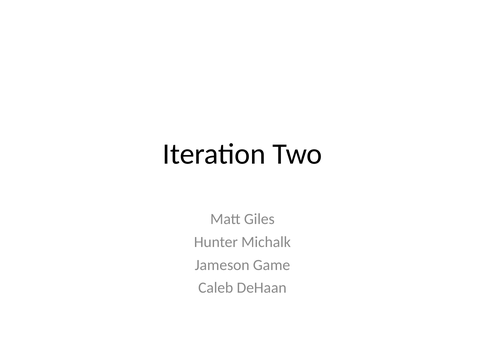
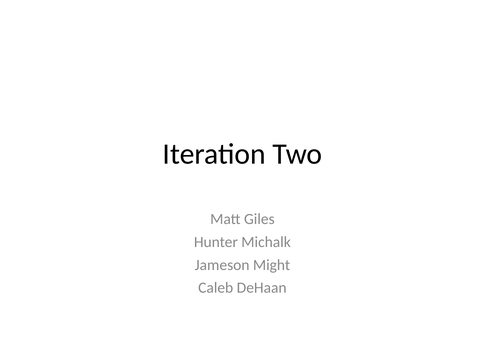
Game: Game -> Might
